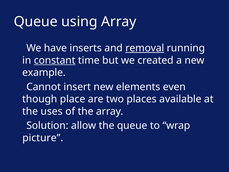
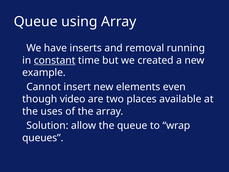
removal underline: present -> none
place: place -> video
picture: picture -> queues
